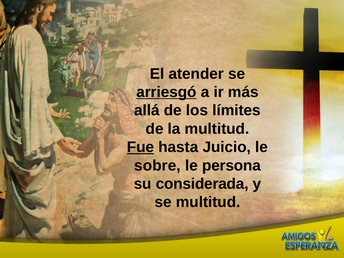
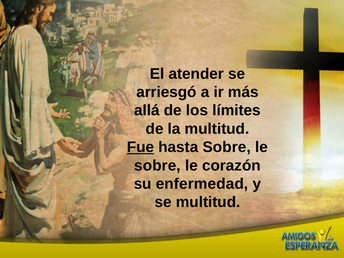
arriesgó underline: present -> none
hasta Juicio: Juicio -> Sobre
persona: persona -> corazón
considerada: considerada -> enfermedad
